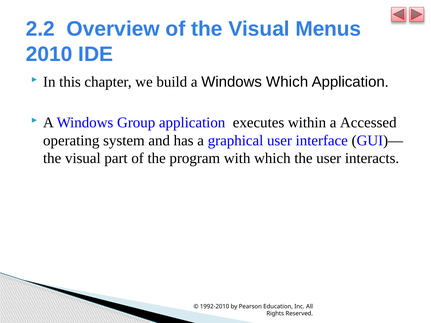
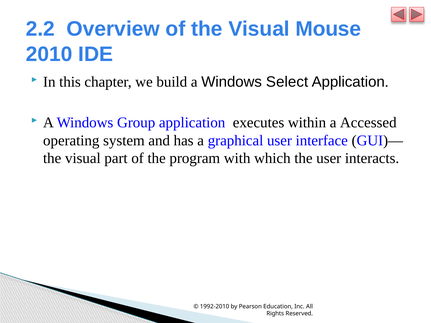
Menus: Menus -> Mouse
Windows Which: Which -> Select
